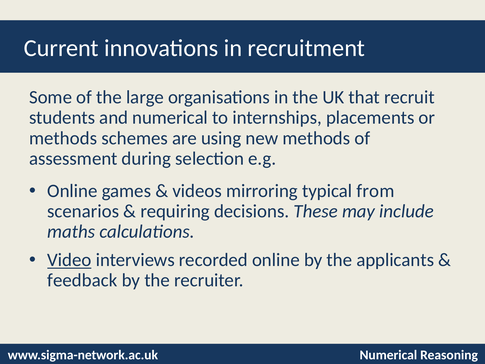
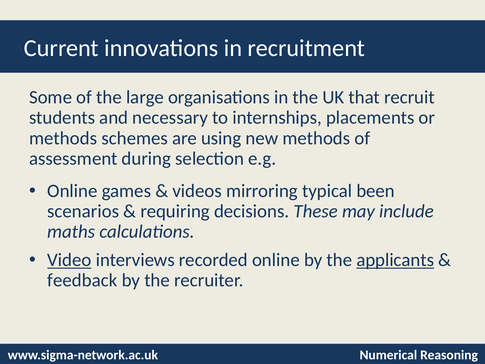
and numerical: numerical -> necessary
from: from -> been
applicants underline: none -> present
